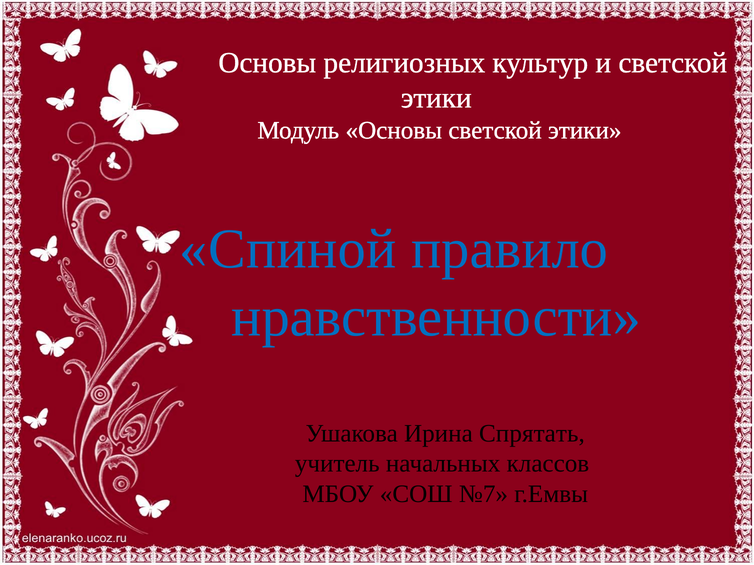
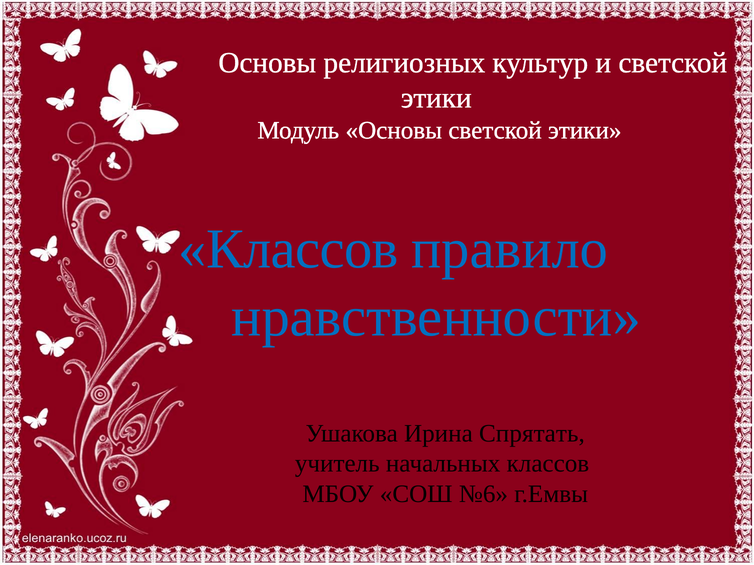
Спиной at (288, 249): Спиной -> Классов
№7: №7 -> №6
